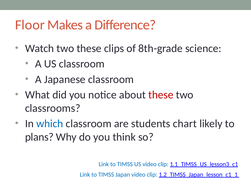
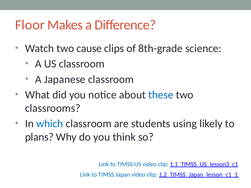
two these: these -> cause
these at (161, 95) colour: red -> blue
chart: chart -> using
